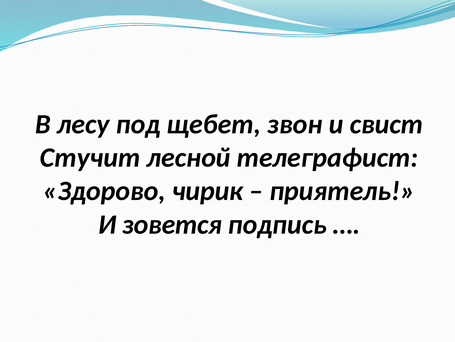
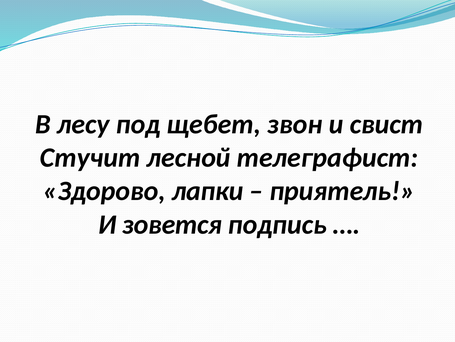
чирик: чирик -> лапки
